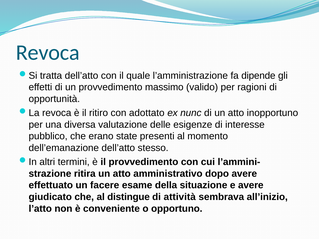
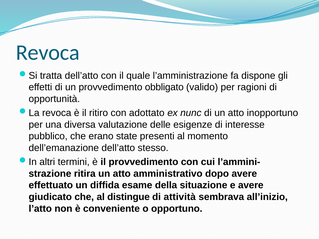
dipende: dipende -> dispone
massimo: massimo -> obbligato
facere: facere -> diffida
